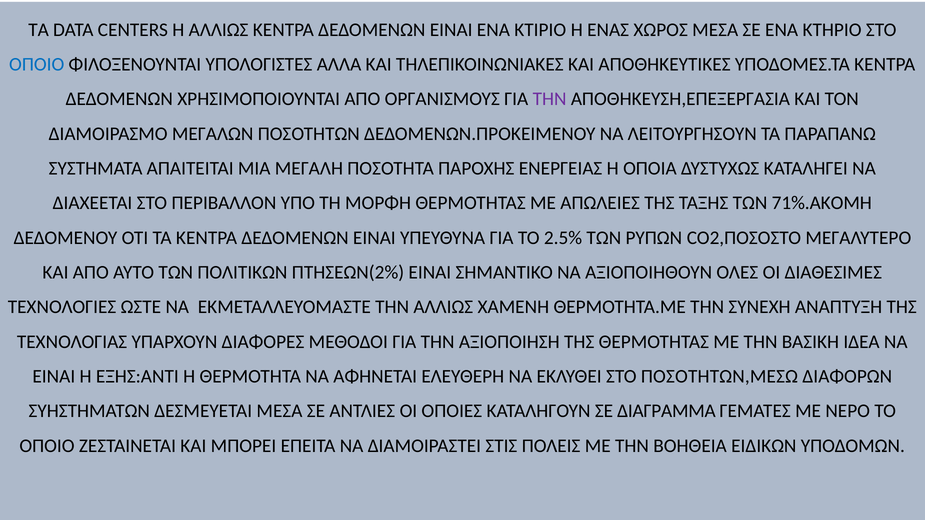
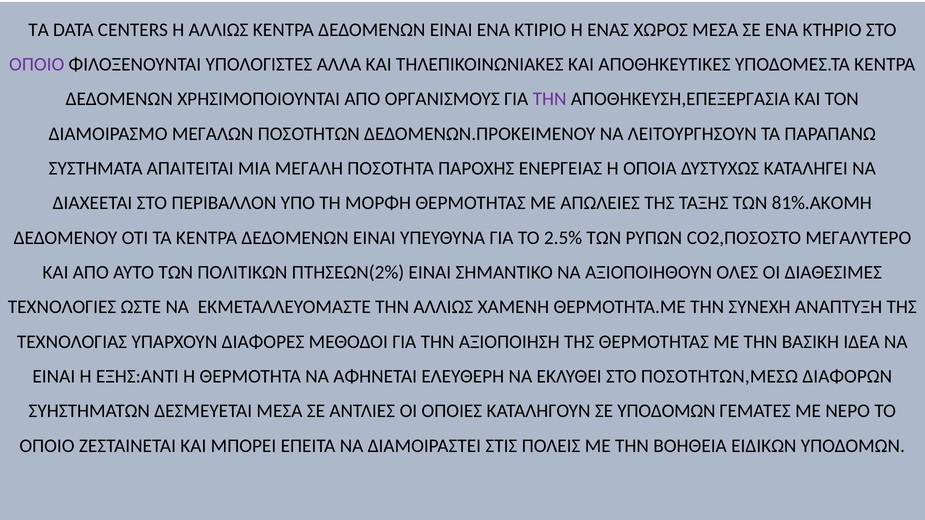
ΟΠΟΙΟ at (37, 64) colour: blue -> purple
71%.ΑΚΟΜΗ: 71%.ΑΚΟΜΗ -> 81%.ΑΚΟΜΗ
ΣΕ ΔΙΑΓΡΑΜΜΑ: ΔΙΑΓΡΑΜΜΑ -> ΥΠΟΔΟΜΩΝ
